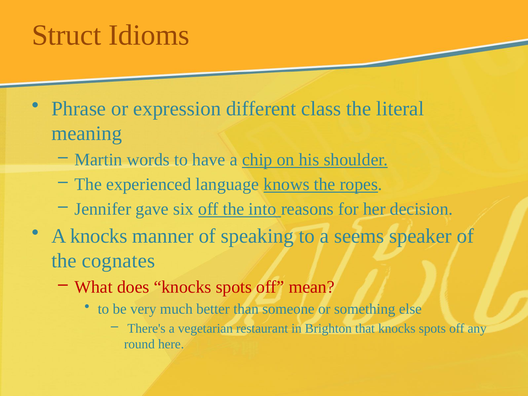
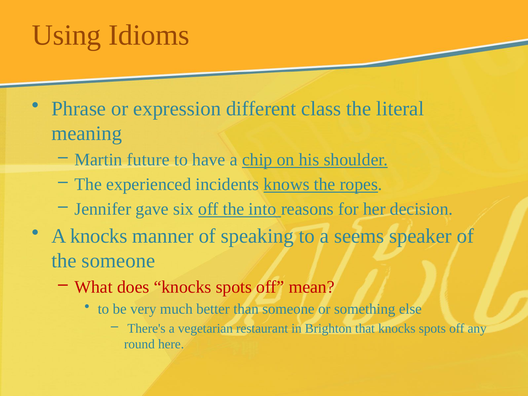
Struct: Struct -> Using
words: words -> future
language: language -> incidents
the cognates: cognates -> someone
